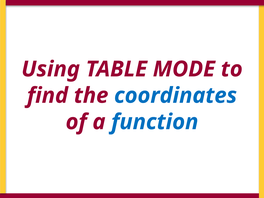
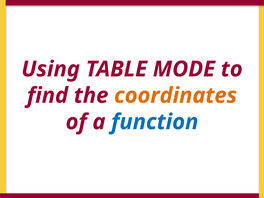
coordinates colour: blue -> orange
